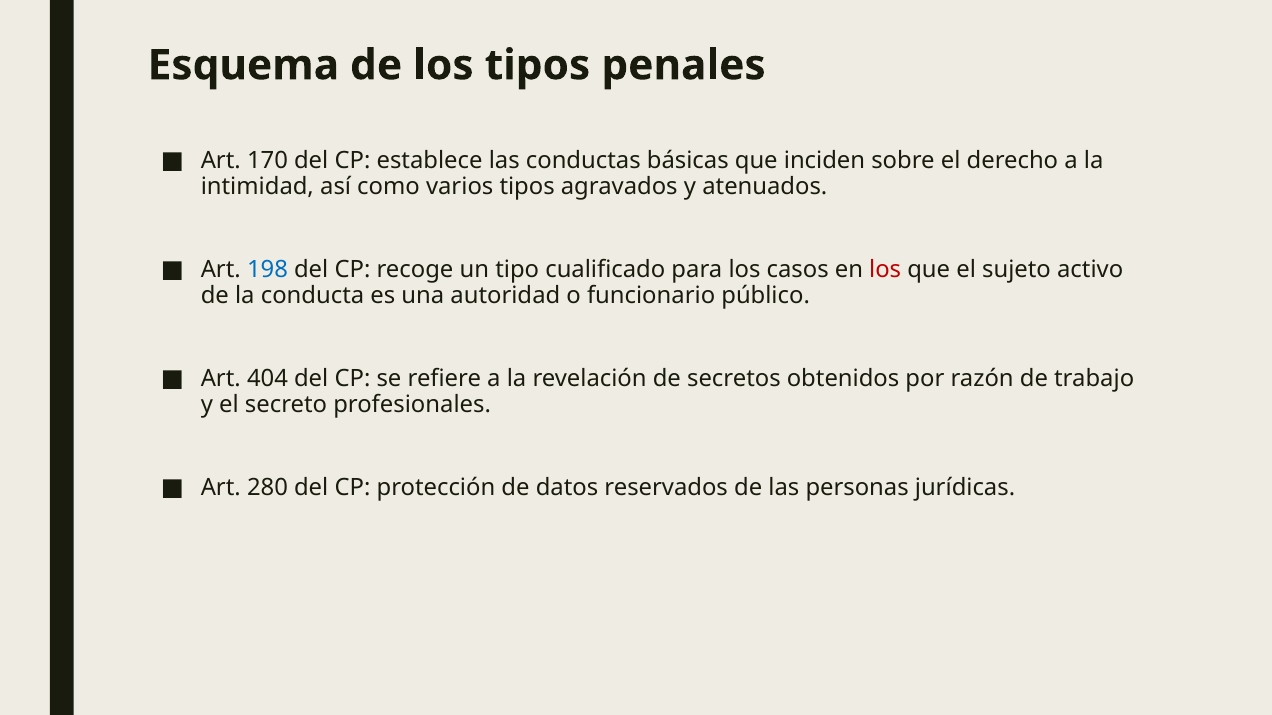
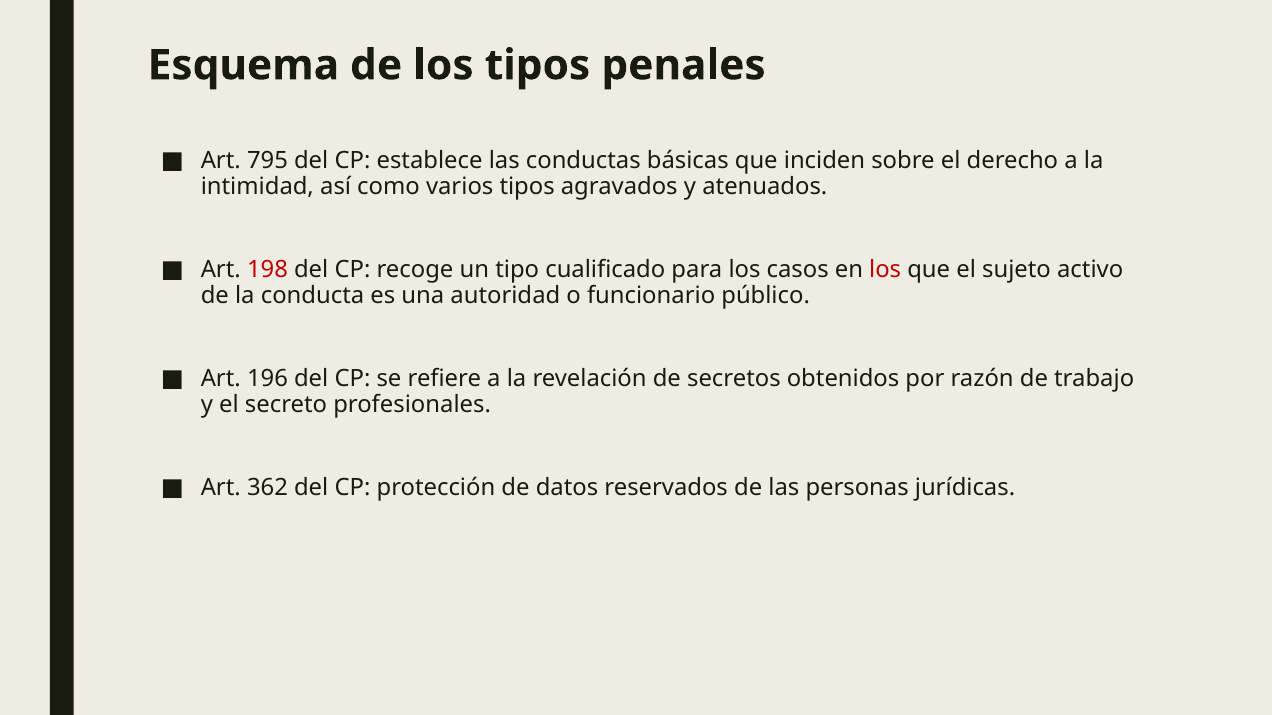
170: 170 -> 795
198 colour: blue -> red
404: 404 -> 196
280: 280 -> 362
